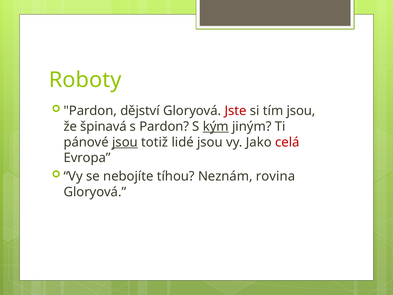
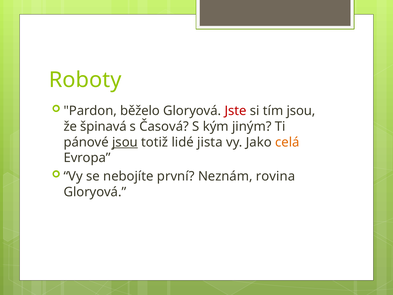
dějství: dějství -> běželo
s Pardon: Pardon -> Časová
kým underline: present -> none
lidé jsou: jsou -> jista
celá colour: red -> orange
tíhou: tíhou -> první
